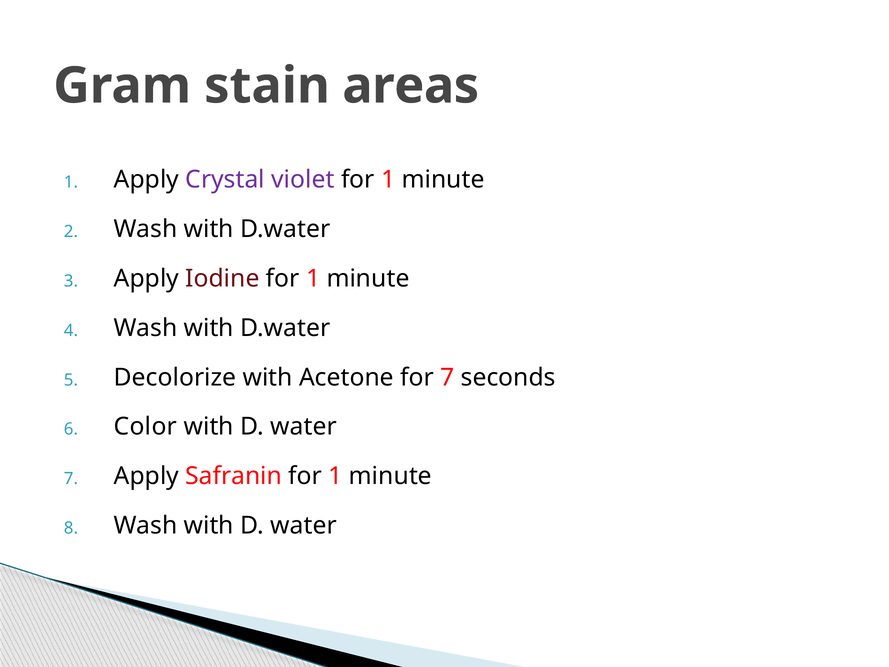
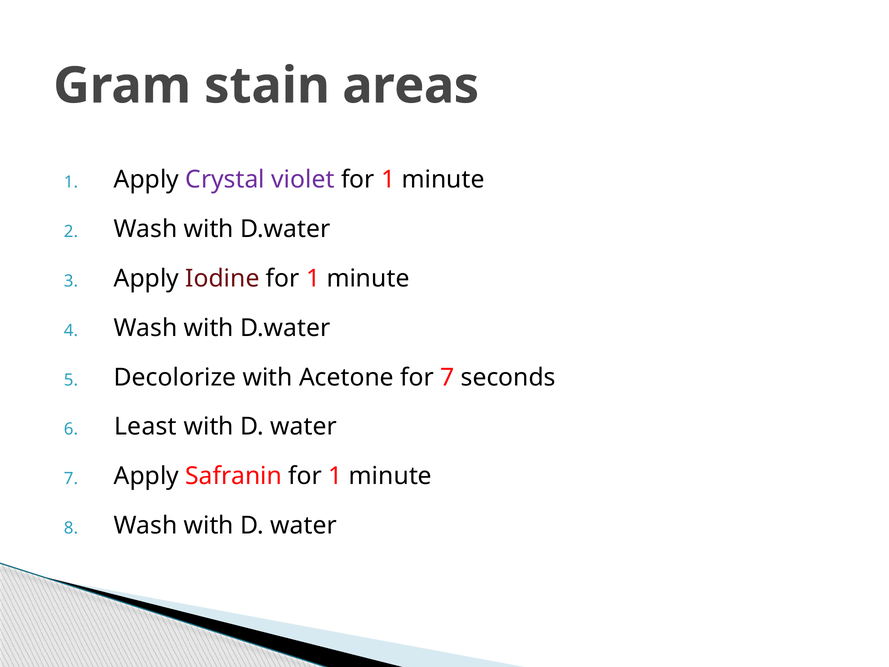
Color: Color -> Least
